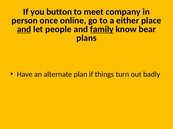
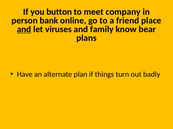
once: once -> bank
either: either -> friend
people: people -> viruses
family underline: present -> none
